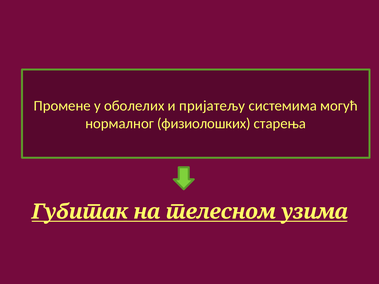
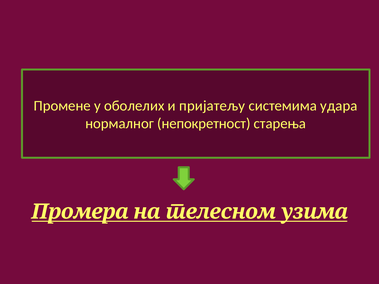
могућ: могућ -> удара
физиолошких: физиолошких -> непокретност
Губитак: Губитак -> Промера
